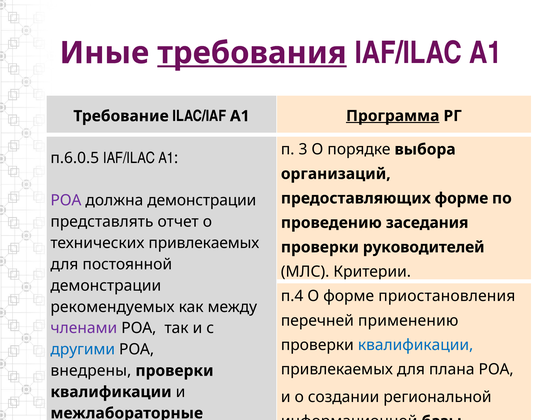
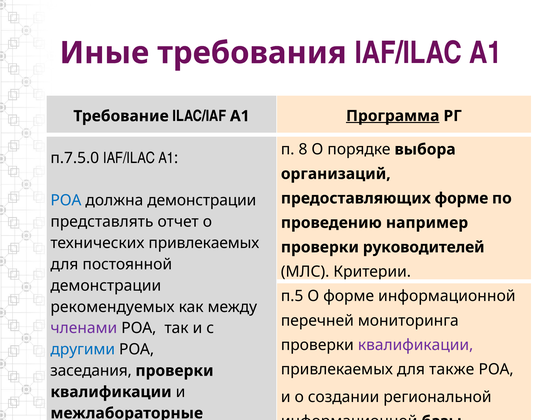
требования underline: present -> none
п 3: 3 -> 8
п.6.0.5: п.6.0.5 -> п.7.5.0
РОА at (66, 200) colour: purple -> blue
заседания: заседания -> например
п.4: п.4 -> п.5
форме приостановления: приостановления -> информационной
применению: применению -> мониторинга
квалификации at (416, 345) colour: blue -> purple
плана: плана -> также
внедрены: внедрены -> заседания
